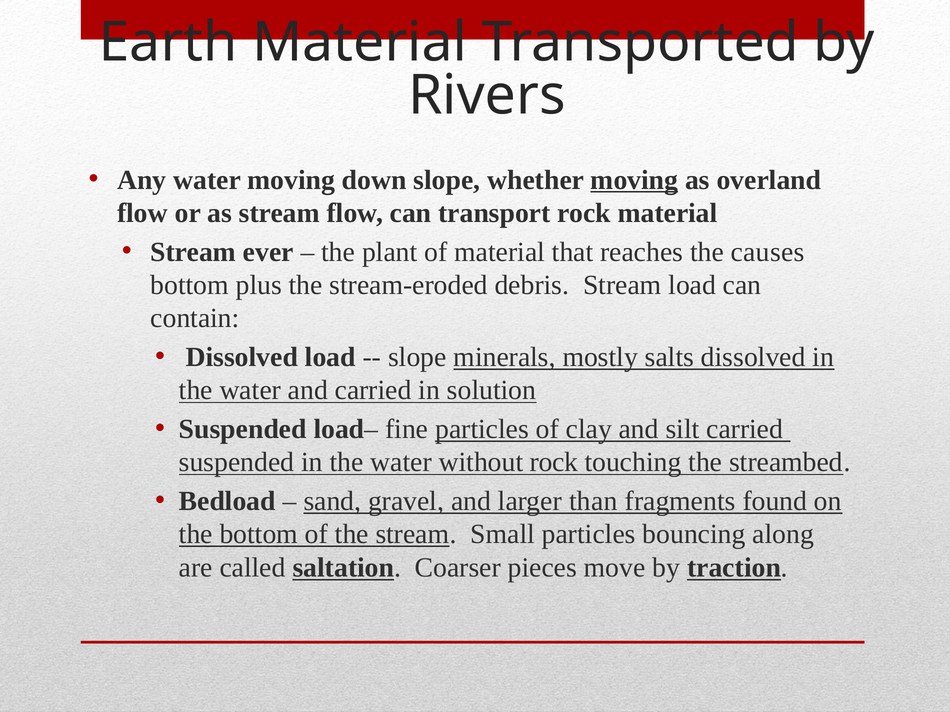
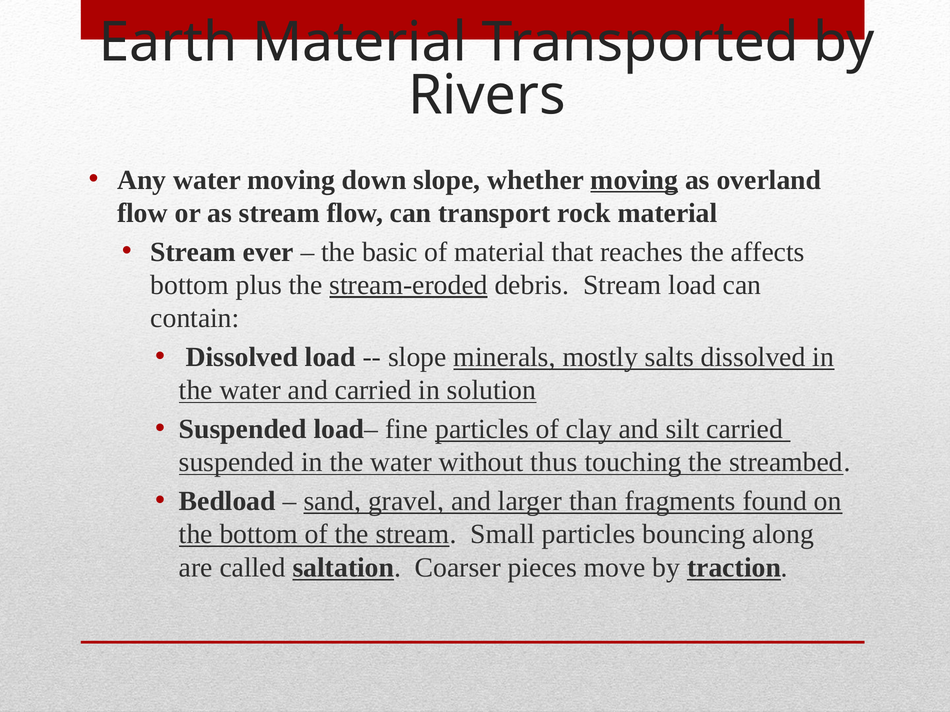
plant: plant -> basic
causes: causes -> affects
stream-eroded underline: none -> present
without rock: rock -> thus
